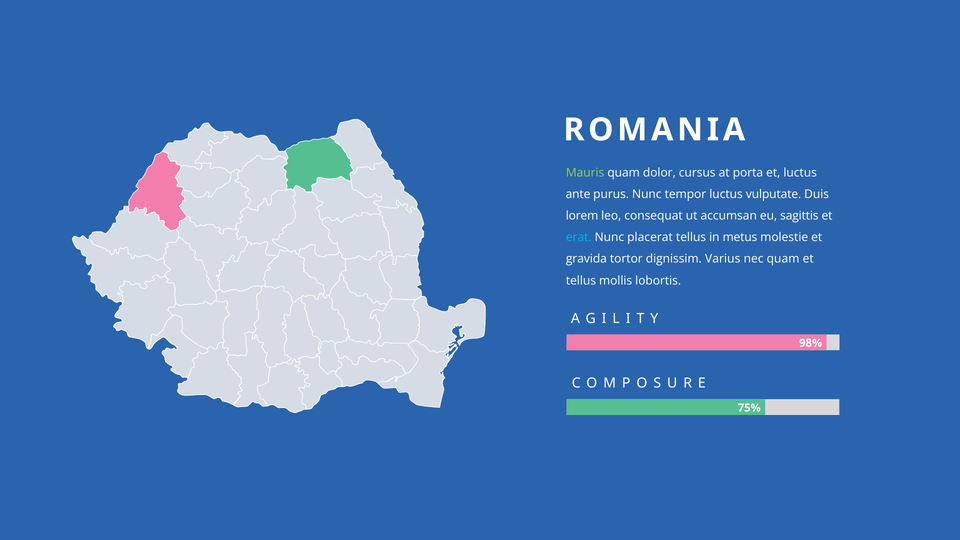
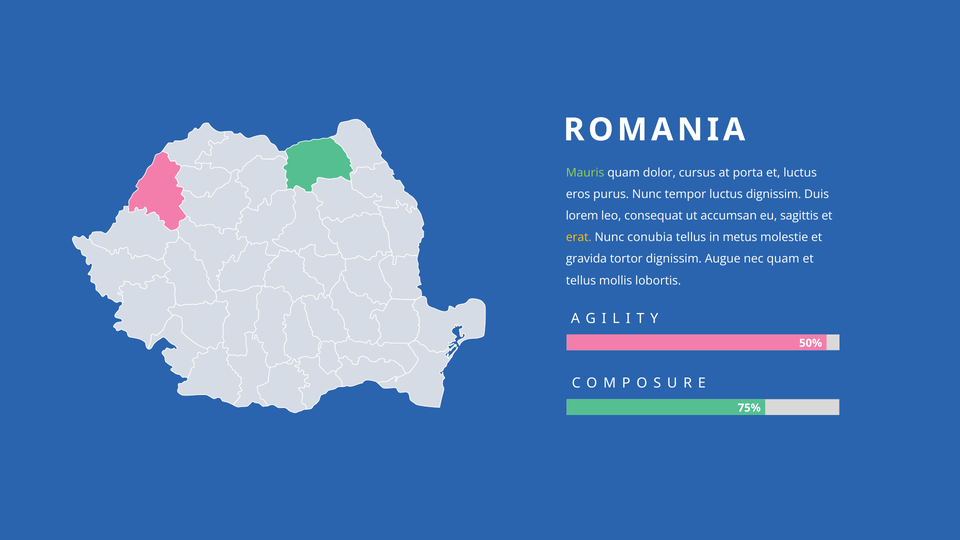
ante: ante -> eros
luctus vulputate: vulputate -> dignissim
erat colour: light blue -> yellow
placerat: placerat -> conubia
Varius: Varius -> Augue
98%: 98% -> 50%
